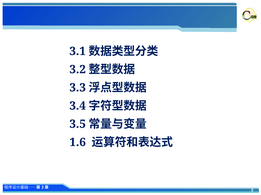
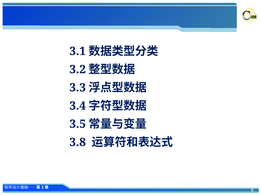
1.6: 1.6 -> 3.8
